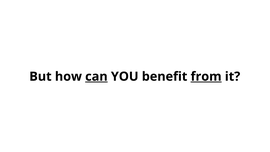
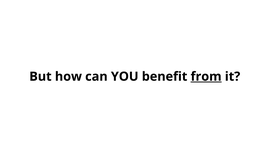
can underline: present -> none
